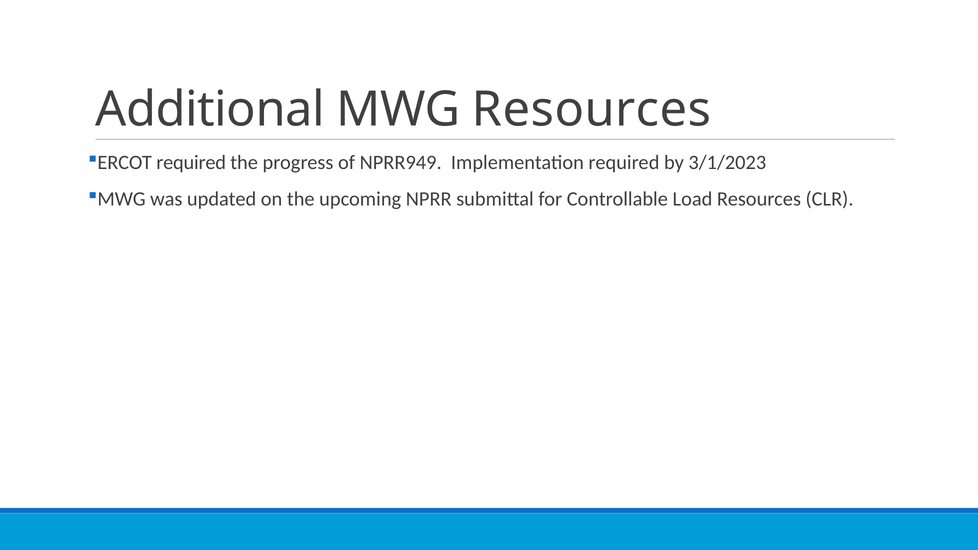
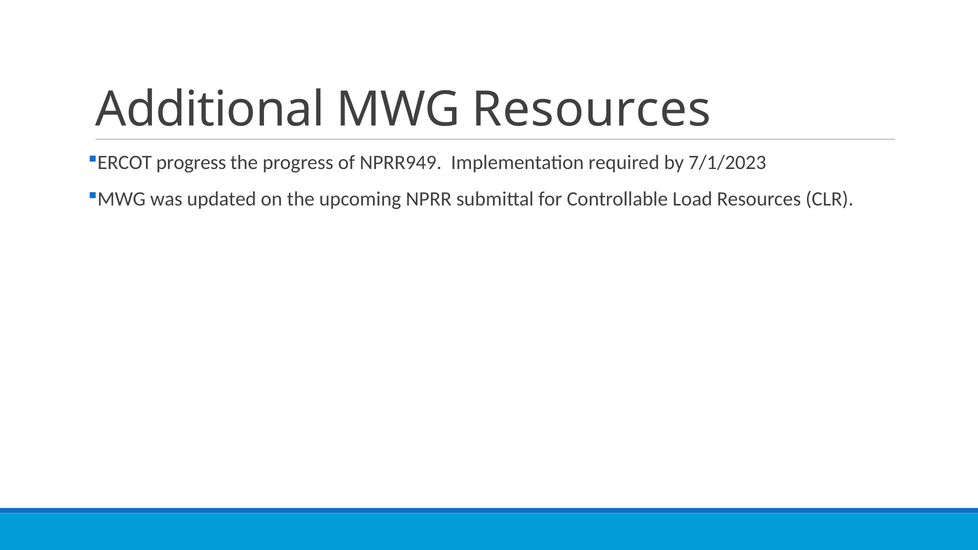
ERCOT required: required -> progress
3/1/2023: 3/1/2023 -> 7/1/2023
